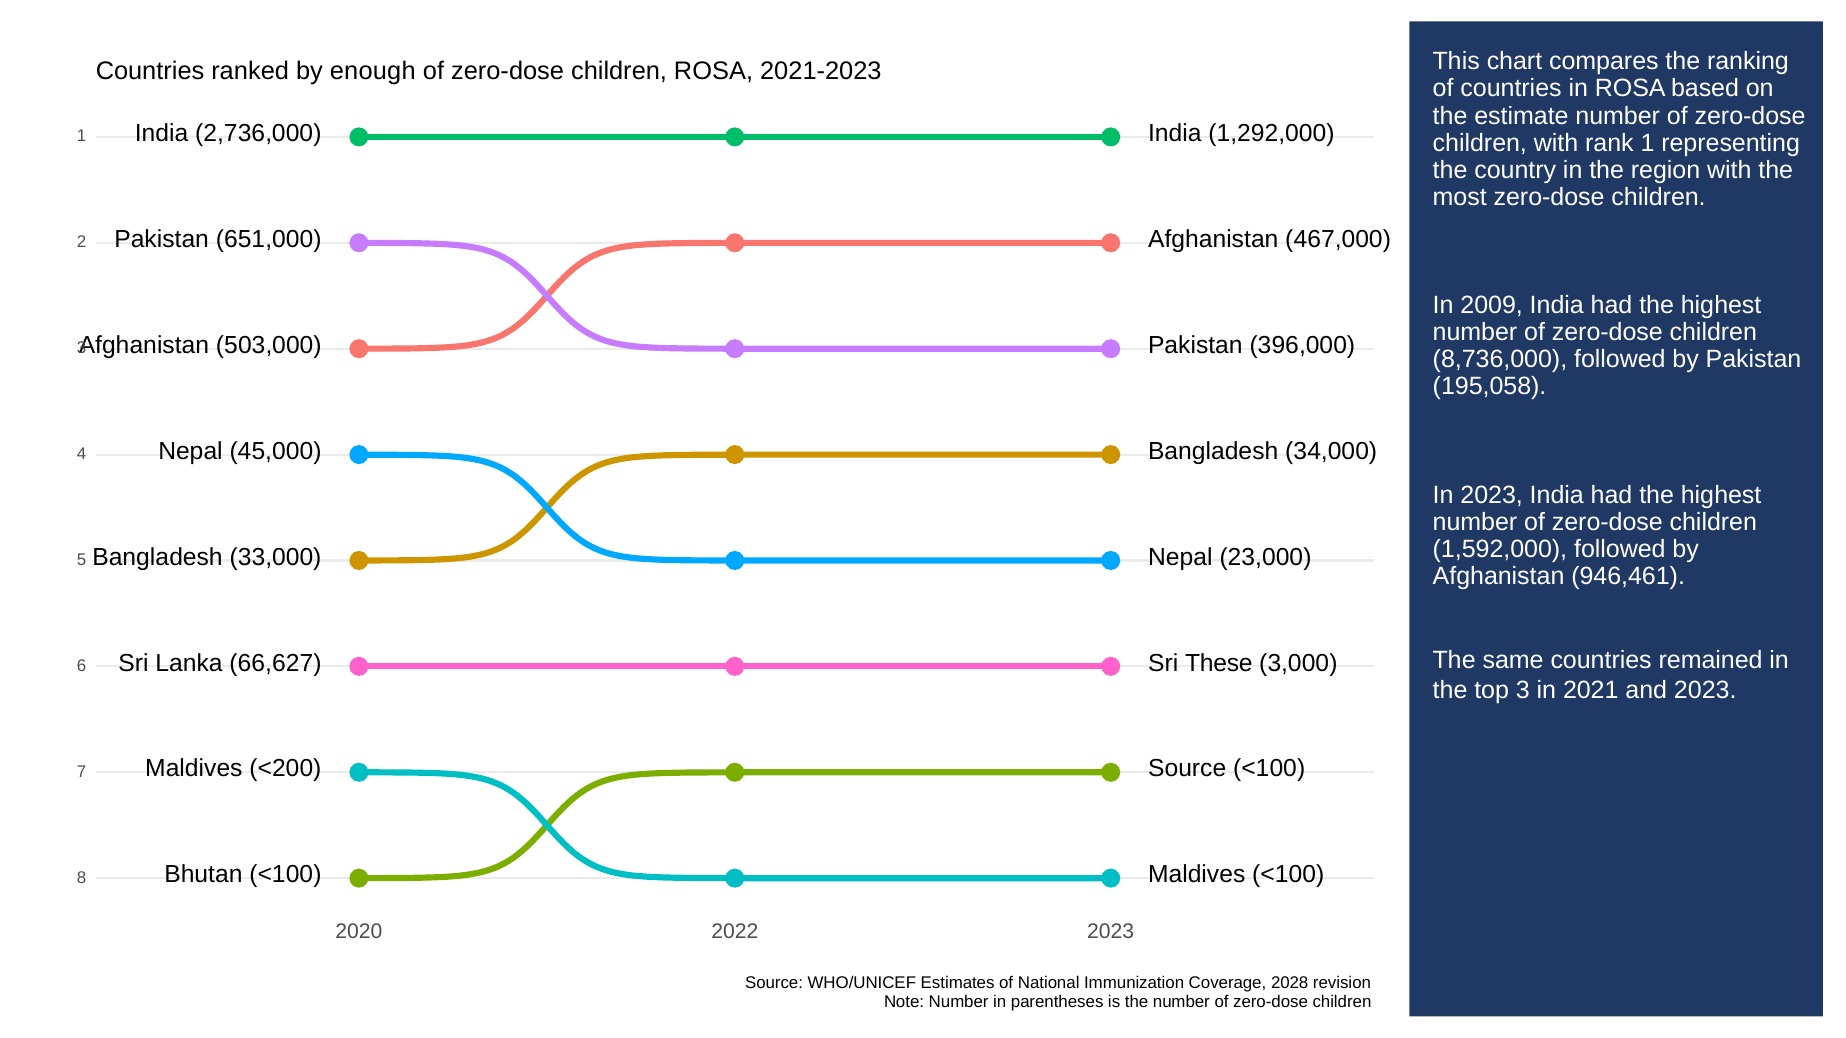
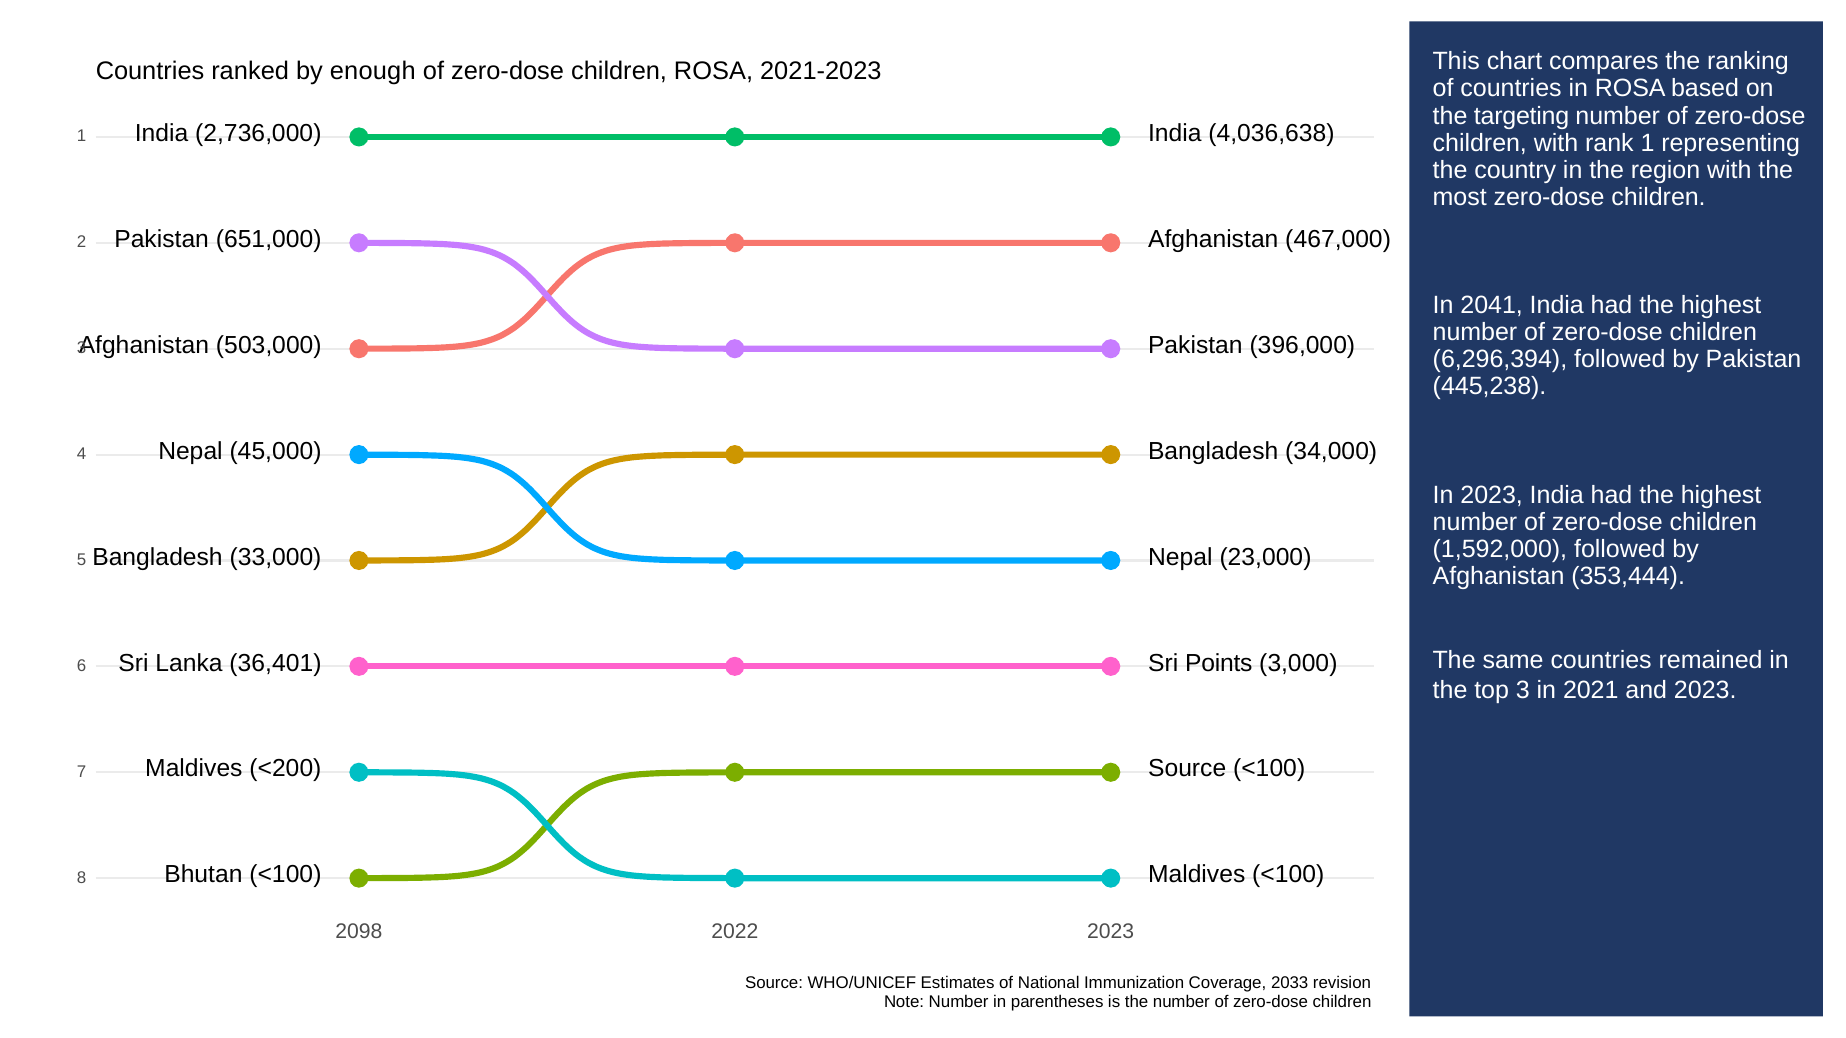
estimate: estimate -> targeting
1,292,000: 1,292,000 -> 4,036,638
2009: 2009 -> 2041
8,736,000: 8,736,000 -> 6,296,394
195,058: 195,058 -> 445,238
946,461: 946,461 -> 353,444
66,627: 66,627 -> 36,401
These: These -> Points
2020: 2020 -> 2098
2028: 2028 -> 2033
